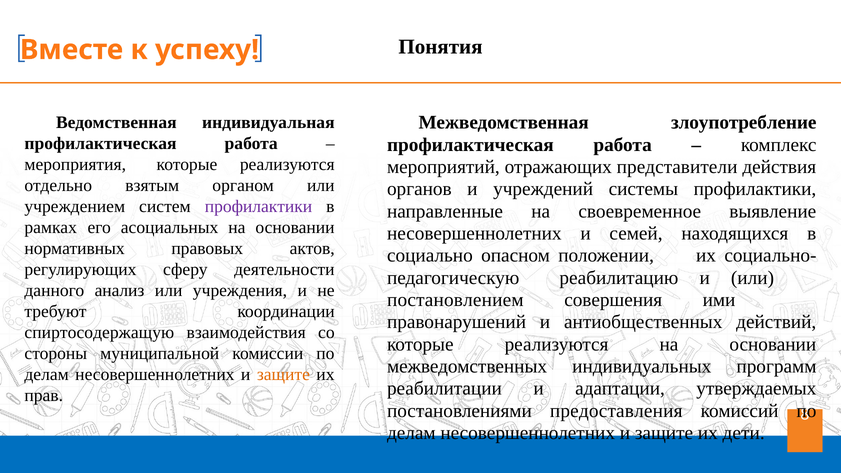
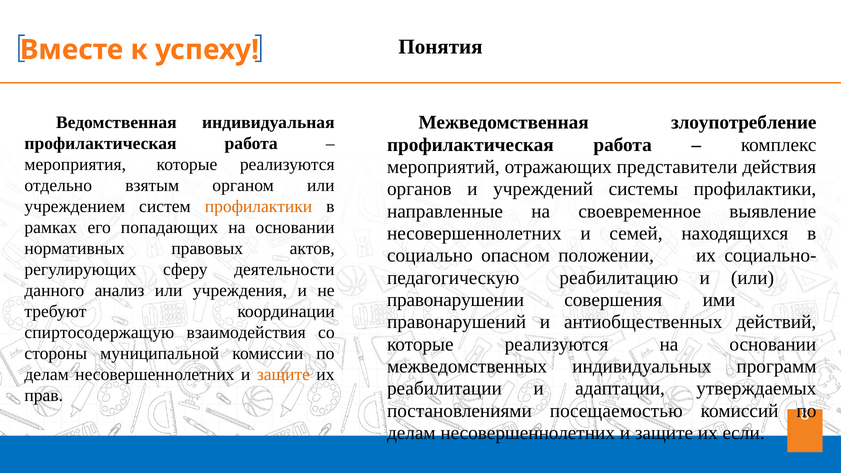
профилактики at (258, 206) colour: purple -> orange
асоциальных: асоциальных -> попадающих
постановлением: постановлением -> правонарушении
предоставления: предоставления -> посещаемостью
дети: дети -> если
